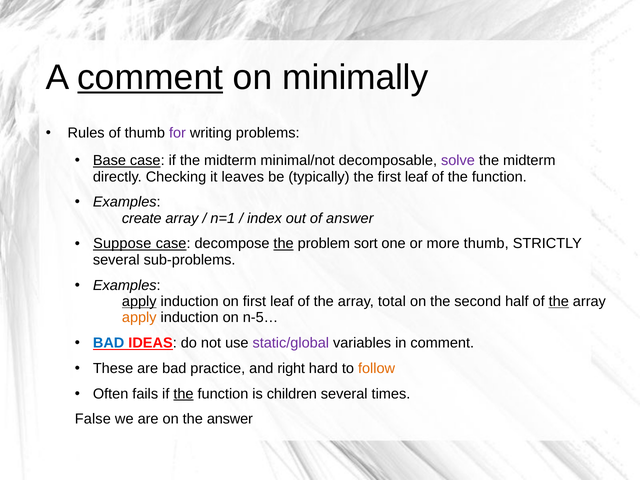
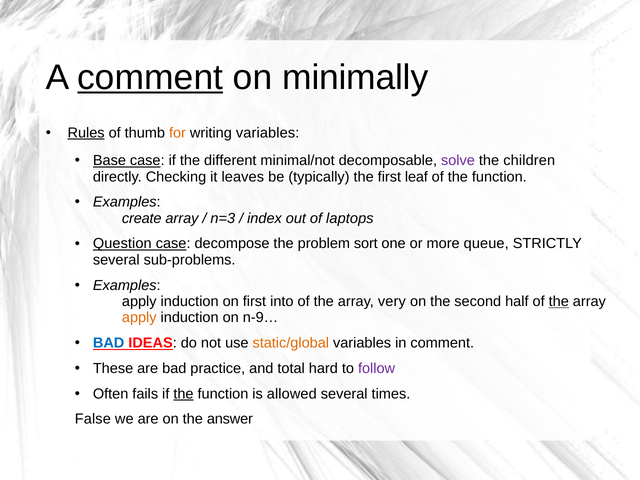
Rules underline: none -> present
for colour: purple -> orange
writing problems: problems -> variables
if the midterm: midterm -> different
midterm at (529, 161): midterm -> children
n=1: n=1 -> n=3
of answer: answer -> laptops
Suppose: Suppose -> Question
the at (284, 244) underline: present -> none
more thumb: thumb -> queue
apply at (139, 301) underline: present -> none
on first leaf: leaf -> into
total: total -> very
n-5…: n-5… -> n-9…
static/global colour: purple -> orange
right: right -> total
follow colour: orange -> purple
children: children -> allowed
